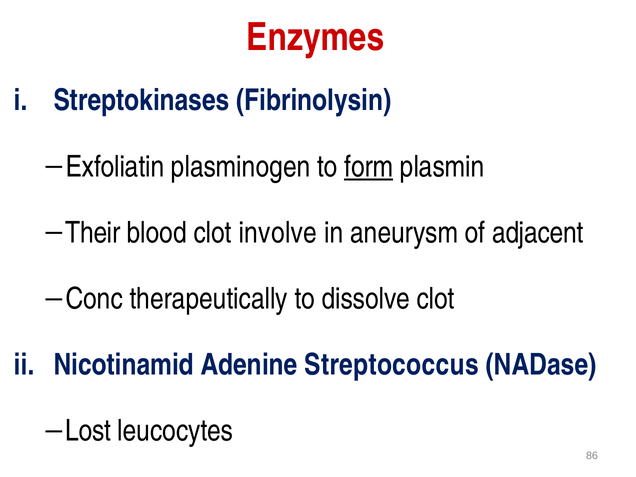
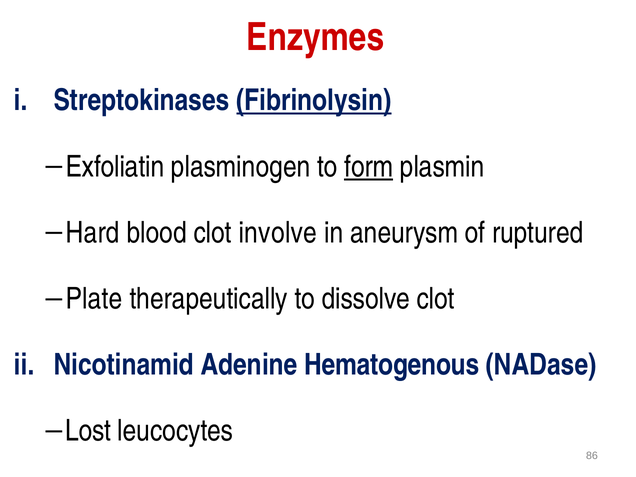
Fibrinolysin underline: none -> present
Their: Their -> Hard
adjacent: adjacent -> ruptured
Conc: Conc -> Plate
Streptococcus: Streptococcus -> Hematogenous
